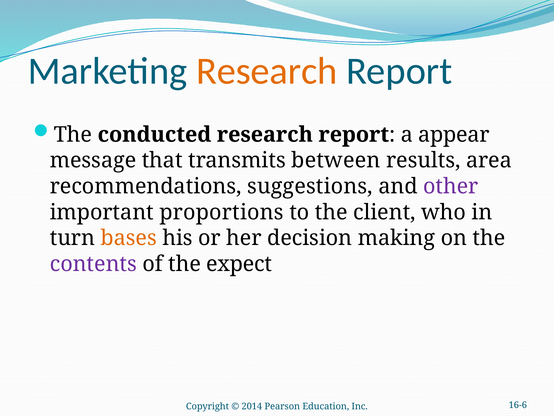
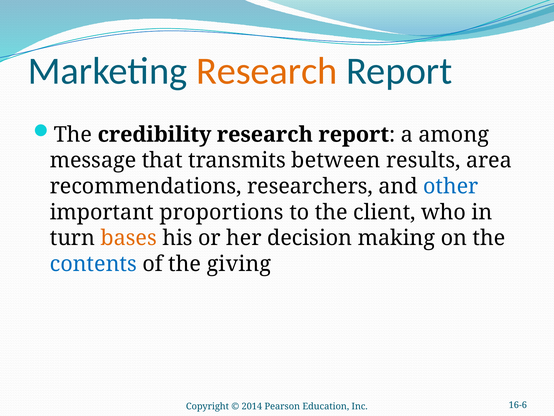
conducted: conducted -> credibility
appear: appear -> among
suggestions: suggestions -> researchers
other colour: purple -> blue
contents colour: purple -> blue
expect: expect -> giving
